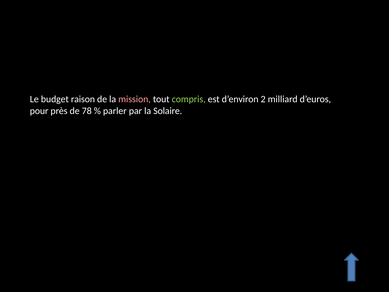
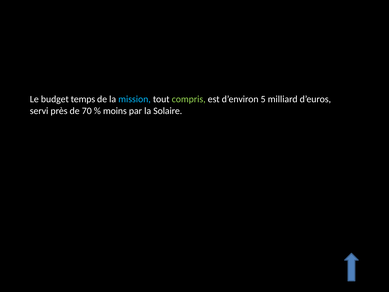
raison: raison -> temps
mission colour: pink -> light blue
2: 2 -> 5
pour: pour -> servi
78: 78 -> 70
parler: parler -> moins
